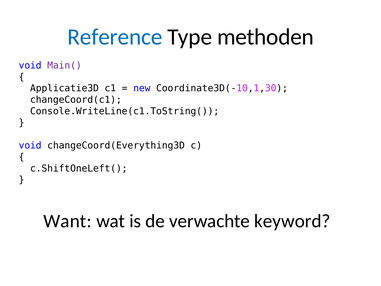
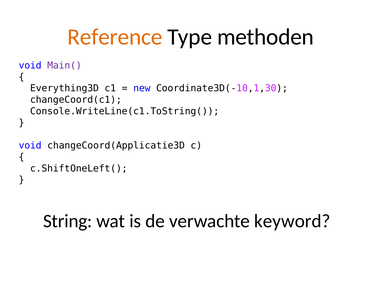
Reference colour: blue -> orange
Applicatie3D: Applicatie3D -> Everything3D
changeCoord(Everything3D: changeCoord(Everything3D -> changeCoord(Applicatie3D
Want: Want -> String
